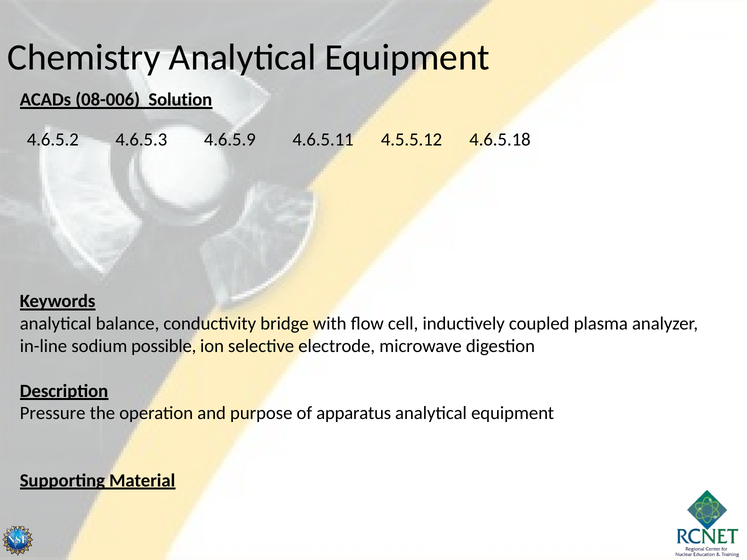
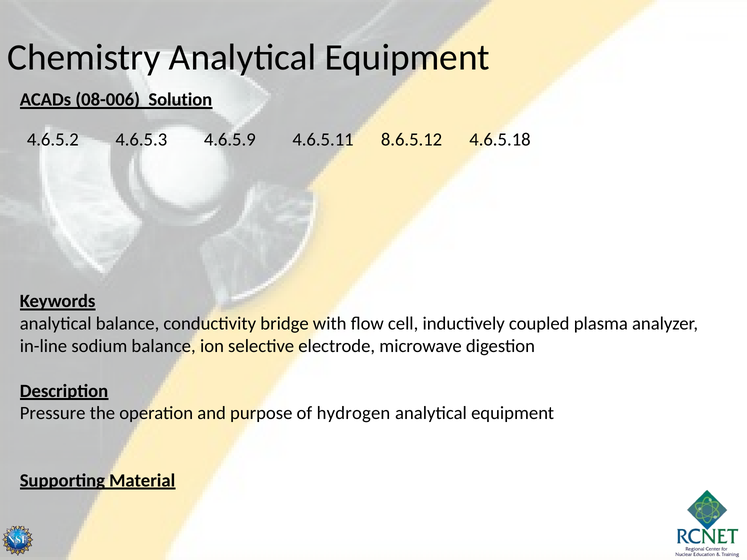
4.5.5.12: 4.5.5.12 -> 8.6.5.12
sodium possible: possible -> balance
apparatus: apparatus -> hydrogen
